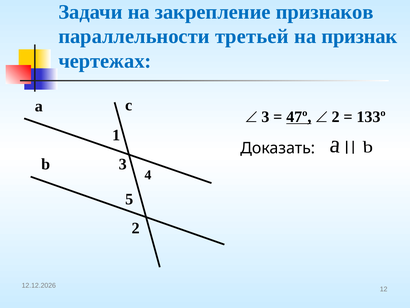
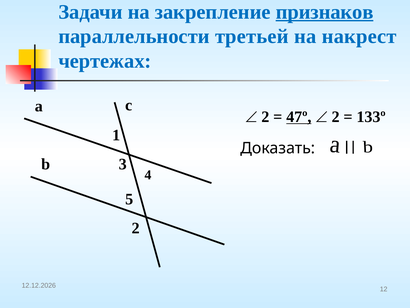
признаков underline: none -> present
признак: признак -> накрест
3 at (265, 117): 3 -> 2
